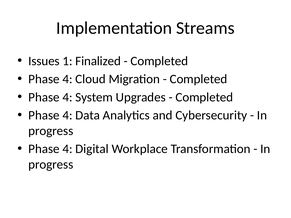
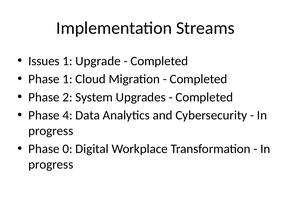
Finalized: Finalized -> Upgrade
4 at (67, 79): 4 -> 1
4 at (67, 97): 4 -> 2
4 at (67, 149): 4 -> 0
